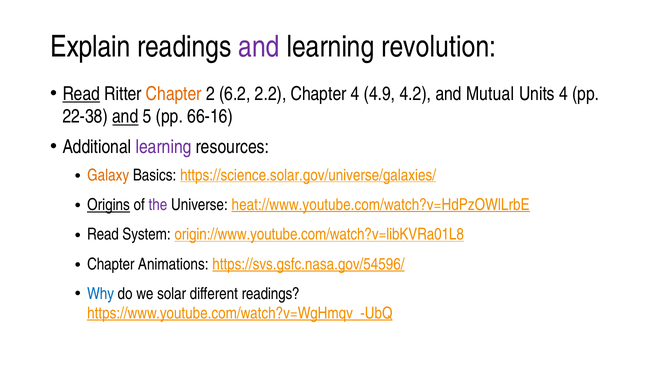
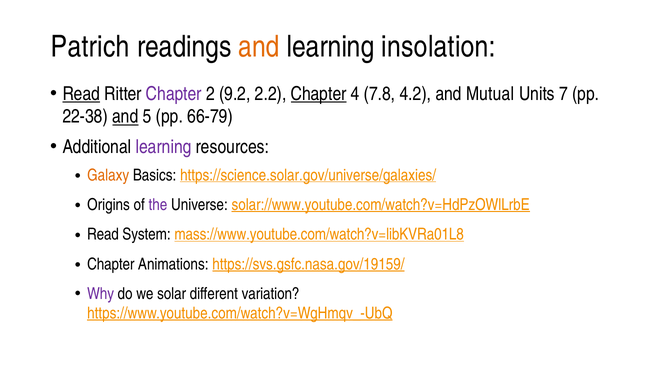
Explain: Explain -> Patrich
and at (259, 47) colour: purple -> orange
revolution: revolution -> insolation
Chapter at (174, 94) colour: orange -> purple
6.2: 6.2 -> 9.2
Chapter at (319, 94) underline: none -> present
4.9: 4.9 -> 7.8
Units 4: 4 -> 7
66-16: 66-16 -> 66-79
Origins underline: present -> none
heat://www.youtube.com/watch?v=HdPzOWlLrbE: heat://www.youtube.com/watch?v=HdPzOWlLrbE -> solar://www.youtube.com/watch?v=HdPzOWlLrbE
origin://www.youtube.com/watch?v=libKVRa01L8: origin://www.youtube.com/watch?v=libKVRa01L8 -> mass://www.youtube.com/watch?v=libKVRa01L8
https://svs.gsfc.nasa.gov/54596/: https://svs.gsfc.nasa.gov/54596/ -> https://svs.gsfc.nasa.gov/19159/
Why colour: blue -> purple
different readings: readings -> variation
